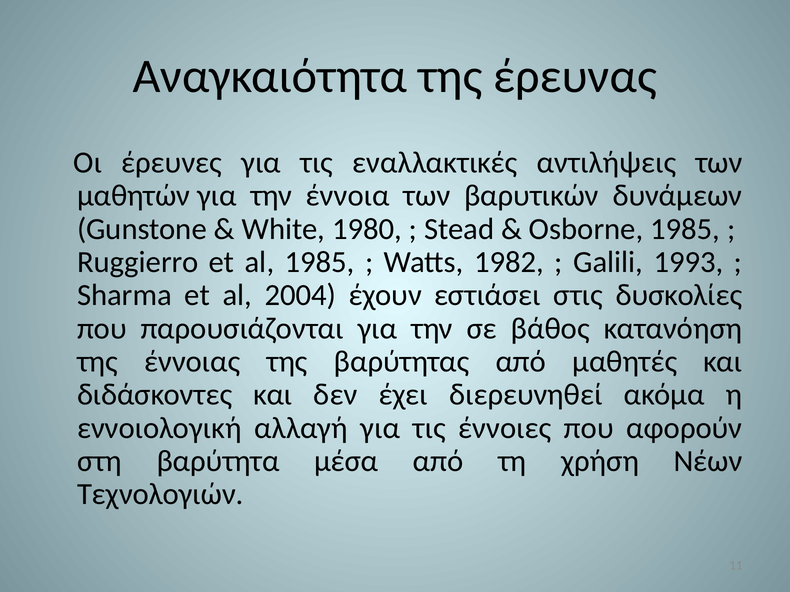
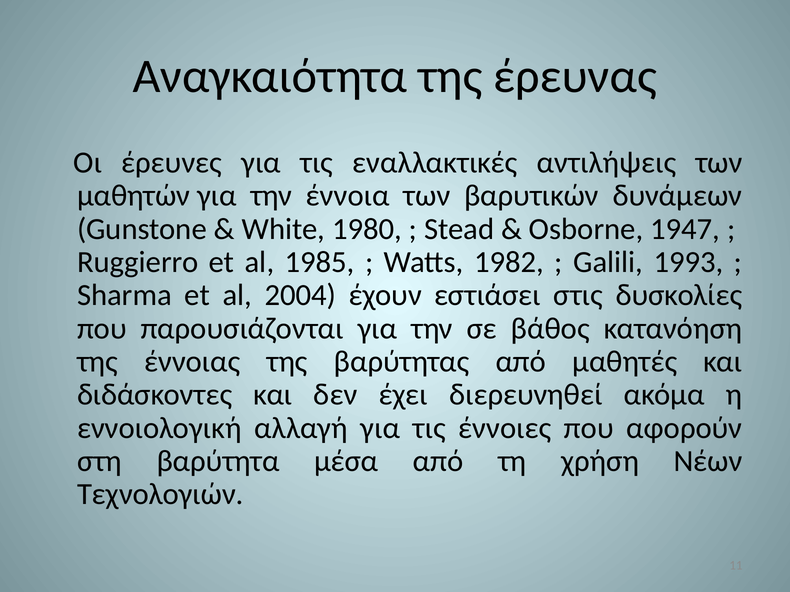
Osborne 1985: 1985 -> 1947
